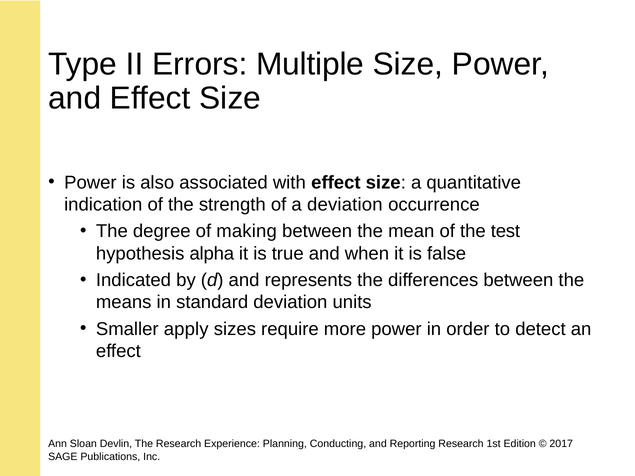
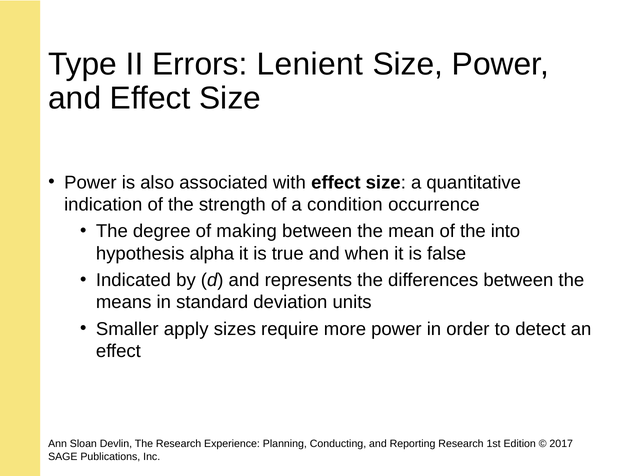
Multiple: Multiple -> Lenient
a deviation: deviation -> condition
test: test -> into
